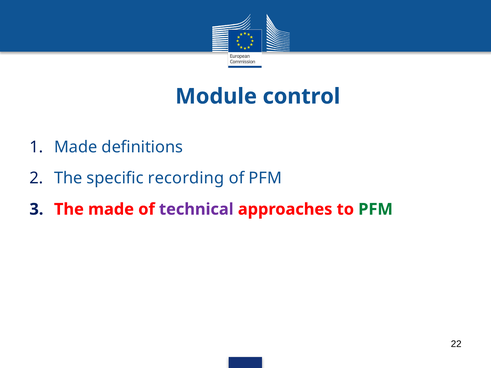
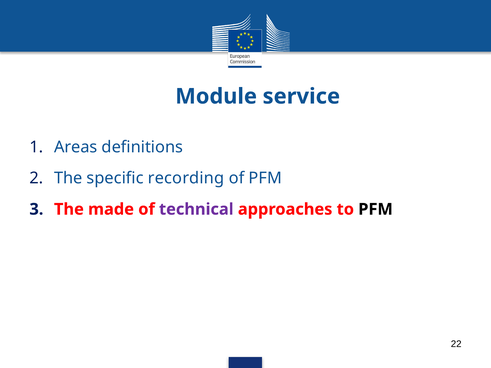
control: control -> service
Made at (76, 147): Made -> Areas
PFM at (376, 209) colour: green -> black
